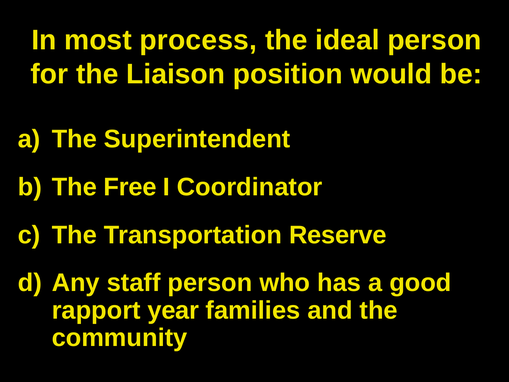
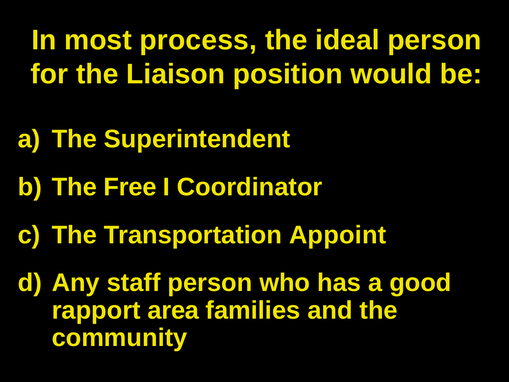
Reserve: Reserve -> Appoint
year: year -> area
